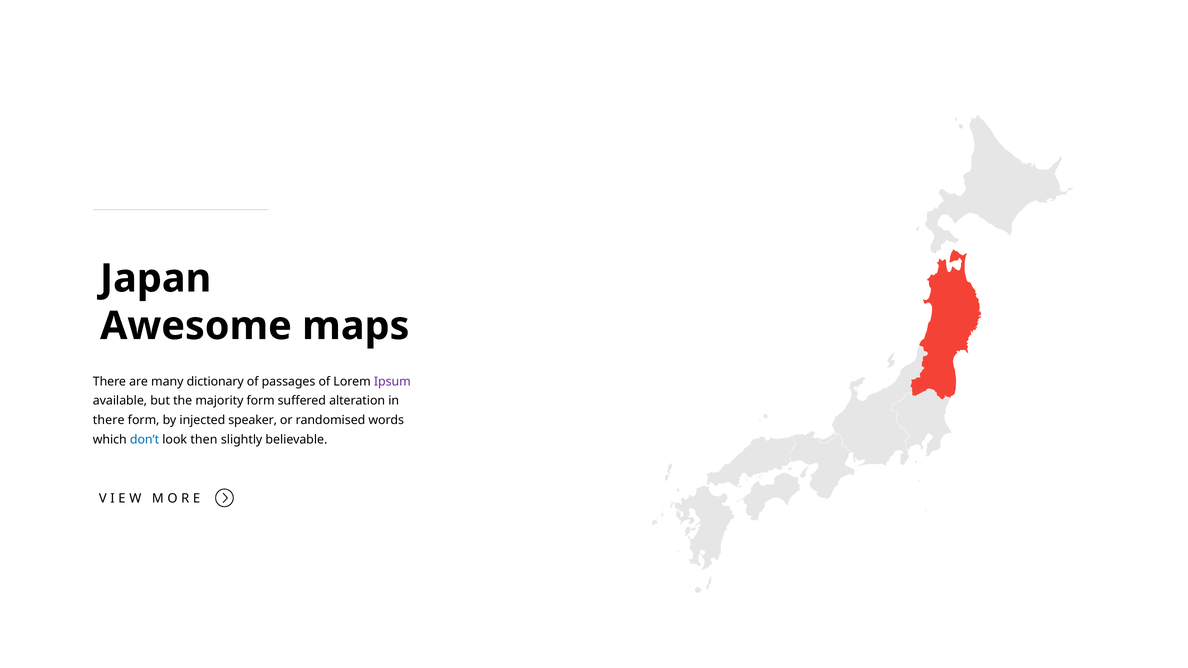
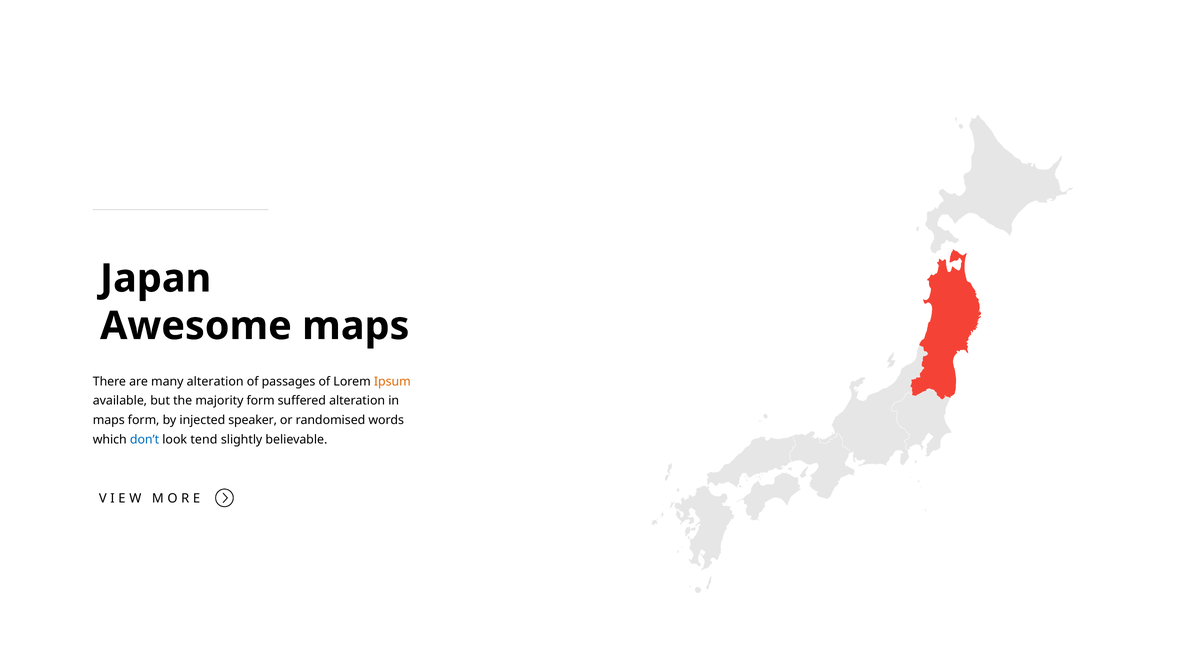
many dictionary: dictionary -> alteration
Ipsum colour: purple -> orange
there at (109, 420): there -> maps
then: then -> tend
